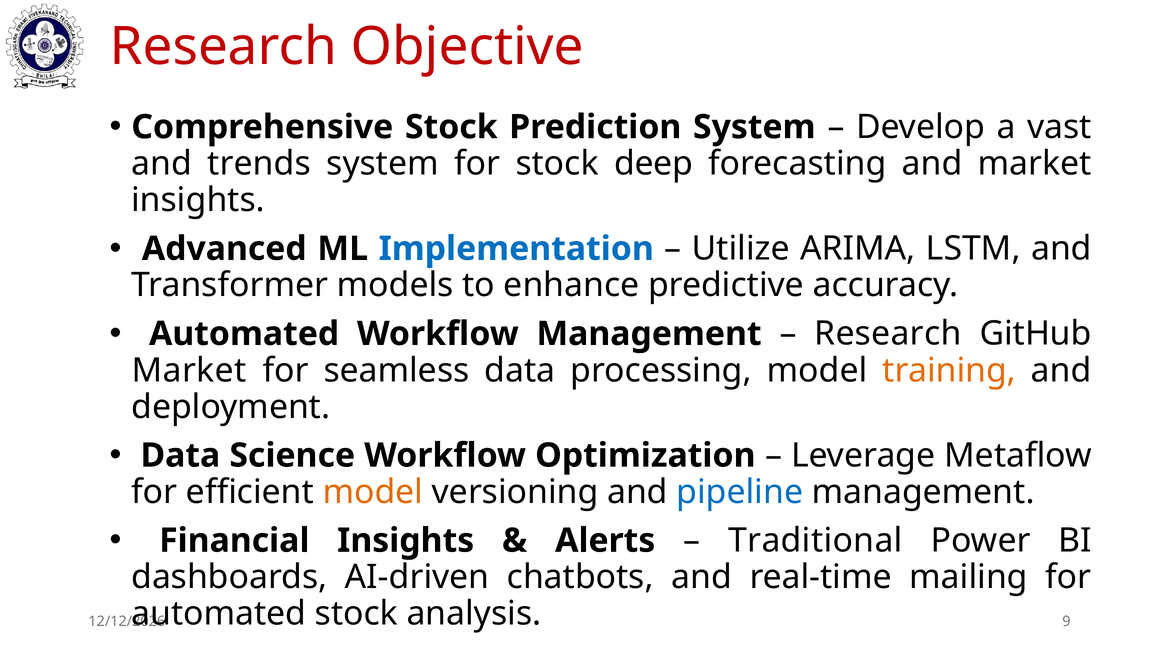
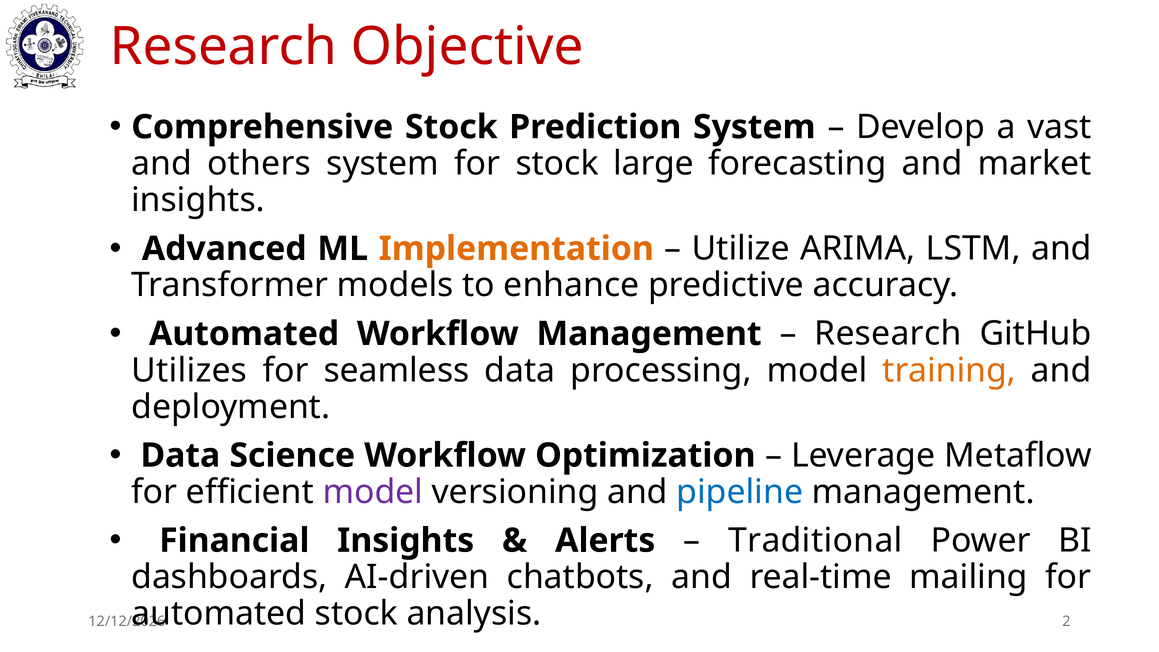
trends: trends -> others
deep: deep -> large
Implementation colour: blue -> orange
Market at (189, 370): Market -> Utilizes
model at (373, 492) colour: orange -> purple
9: 9 -> 2
